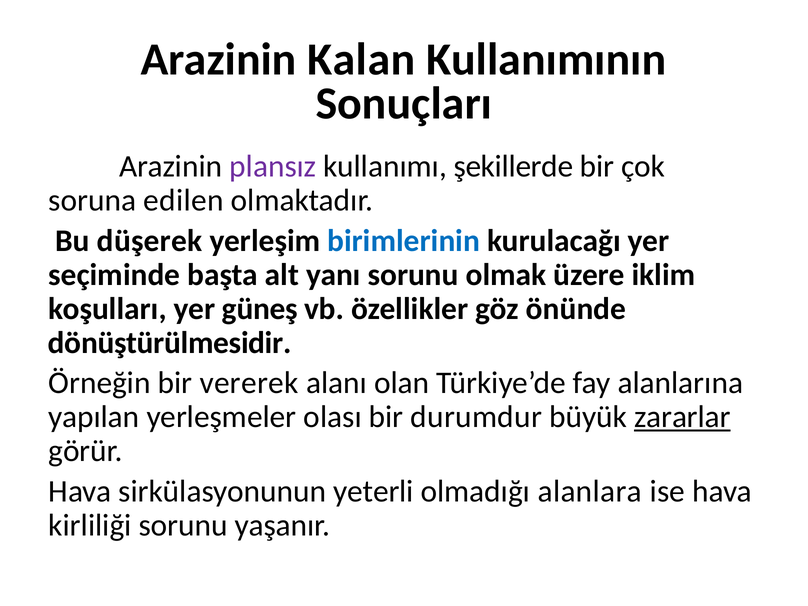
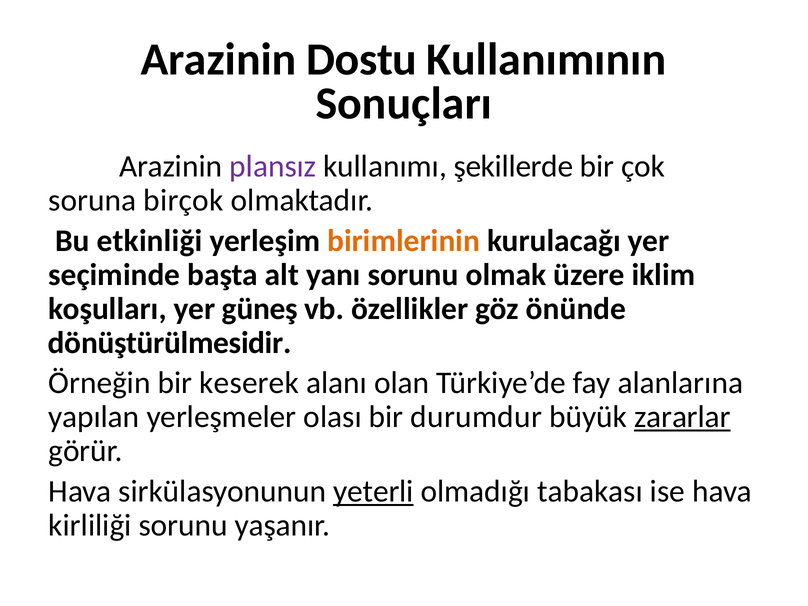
Kalan: Kalan -> Dostu
edilen: edilen -> birçok
düşerek: düşerek -> etkinliği
birimlerinin colour: blue -> orange
vererek: vererek -> keserek
yeterli underline: none -> present
alanlara: alanlara -> tabakası
